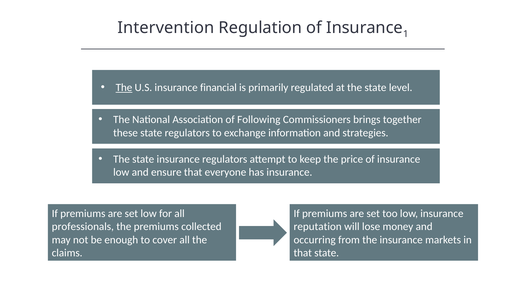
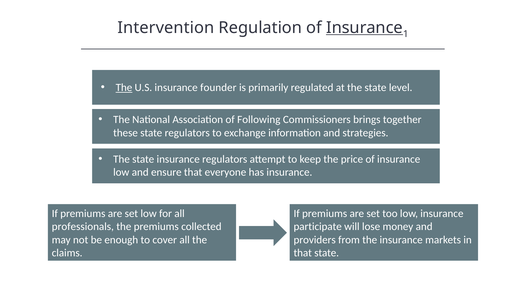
Insurance at (365, 28) underline: none -> present
financial: financial -> founder
reputation: reputation -> participate
occurring: occurring -> providers
